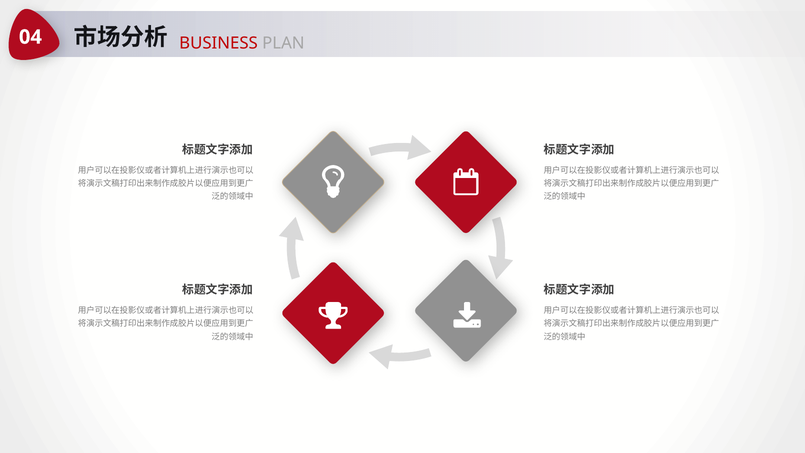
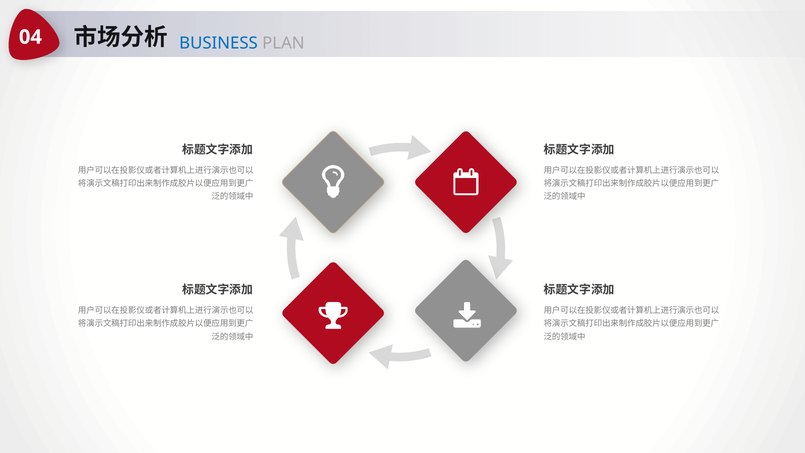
BUSINESS colour: red -> blue
